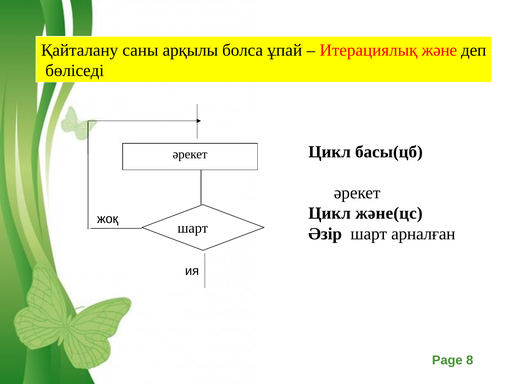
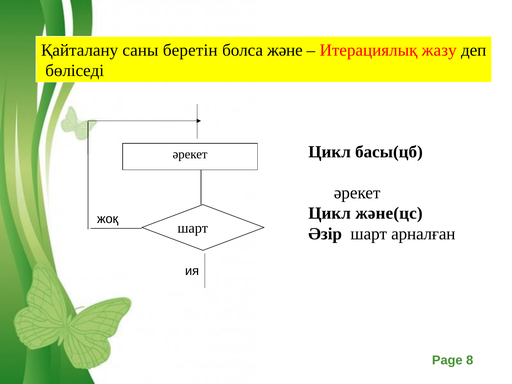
арқылы: арқылы -> беретін
ұпай: ұпай -> және
және: және -> жазу
